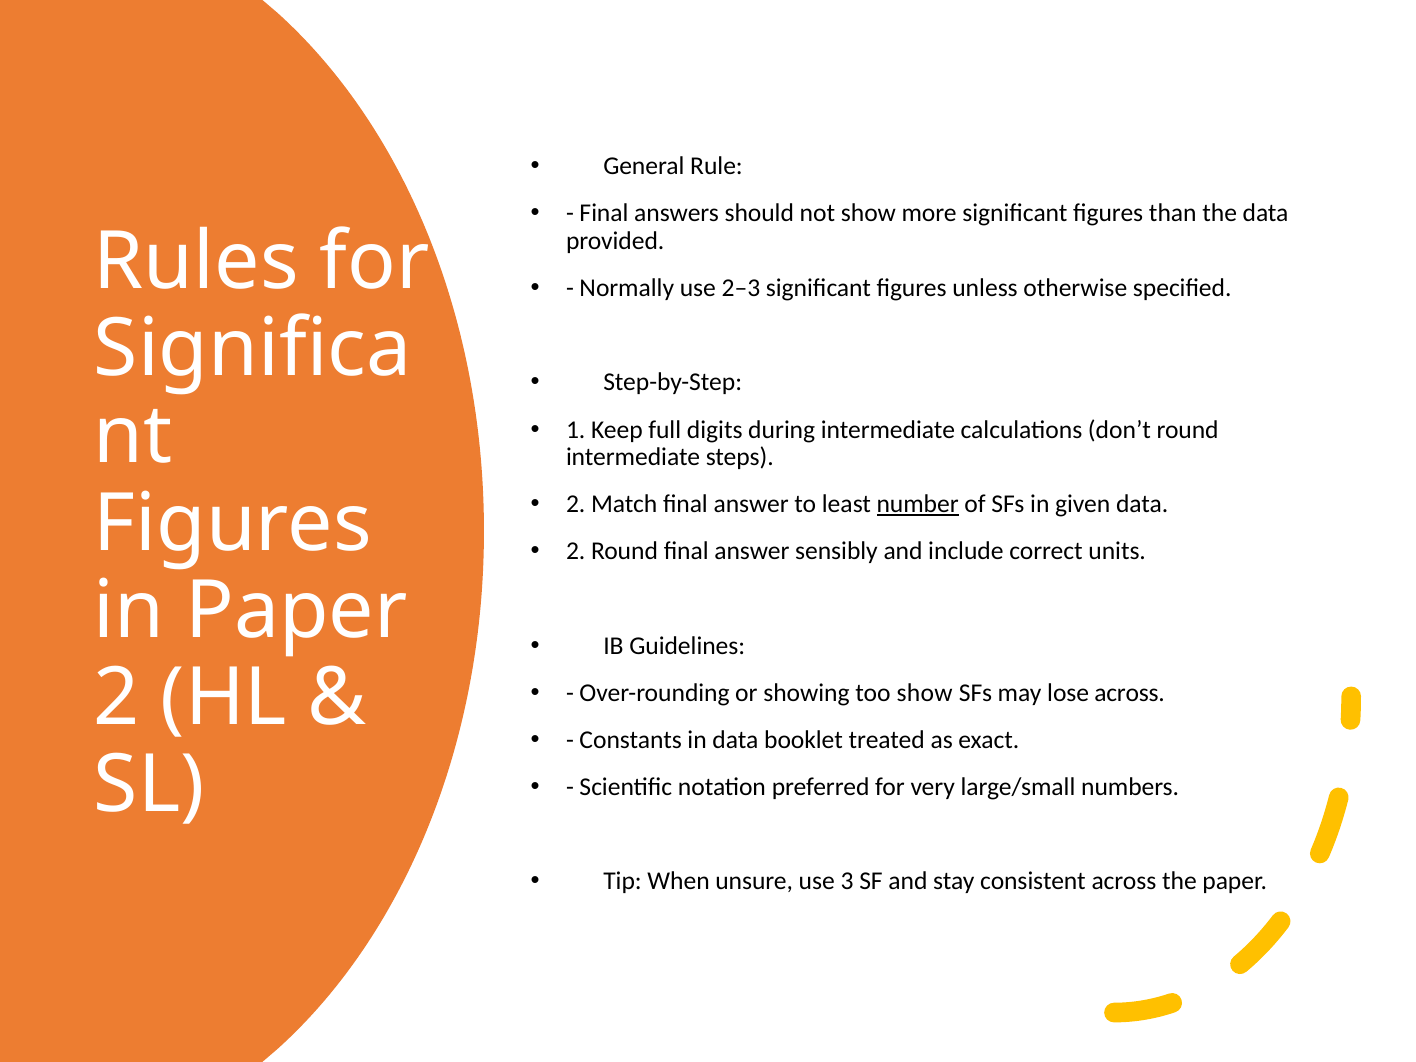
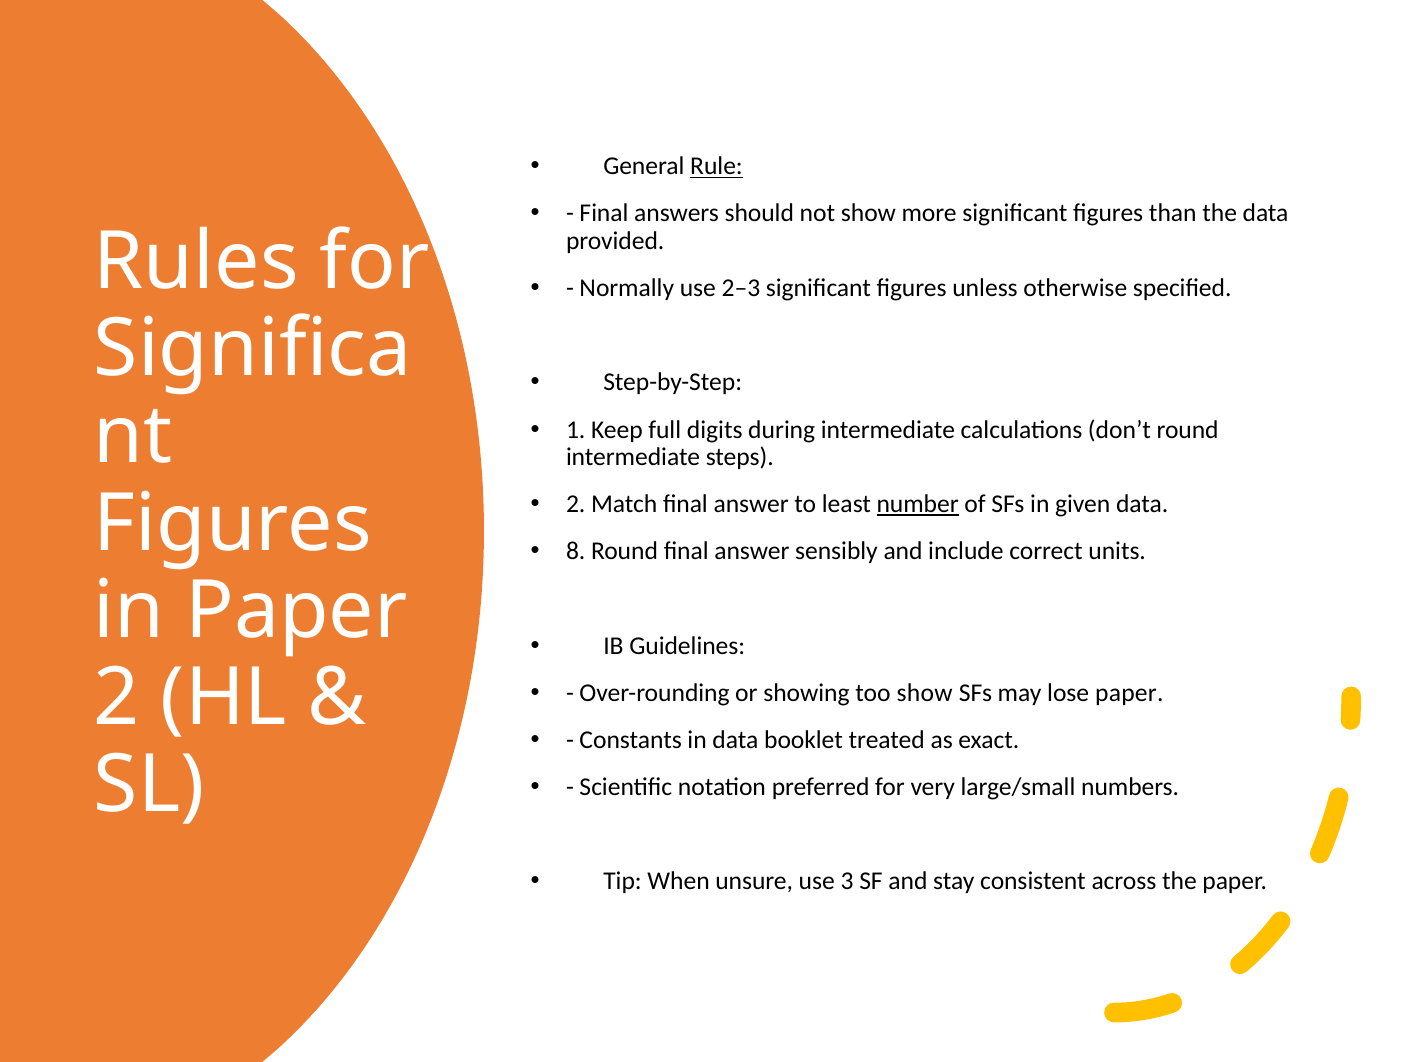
Rule underline: none -> present
2 at (576, 551): 2 -> 8
lose across: across -> paper
